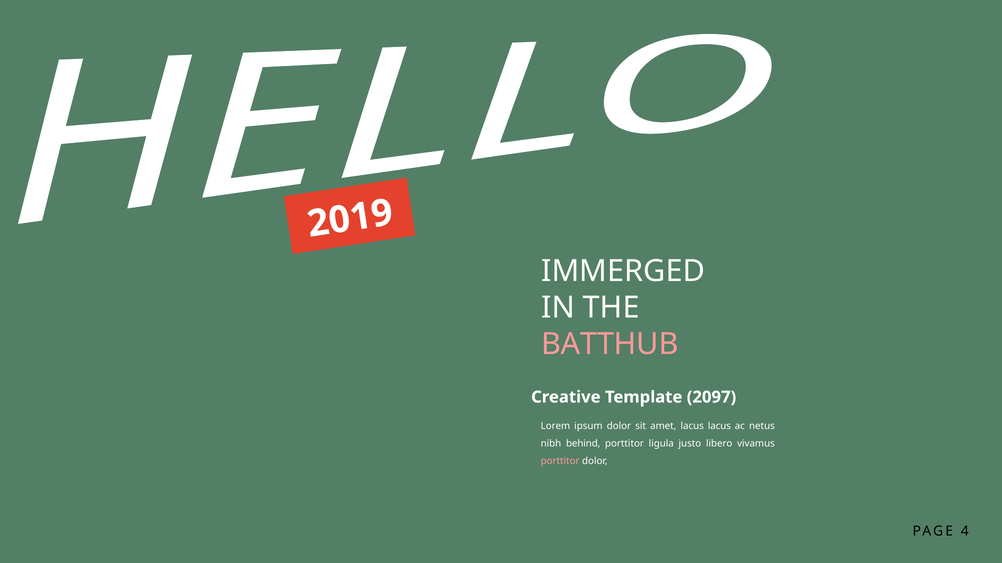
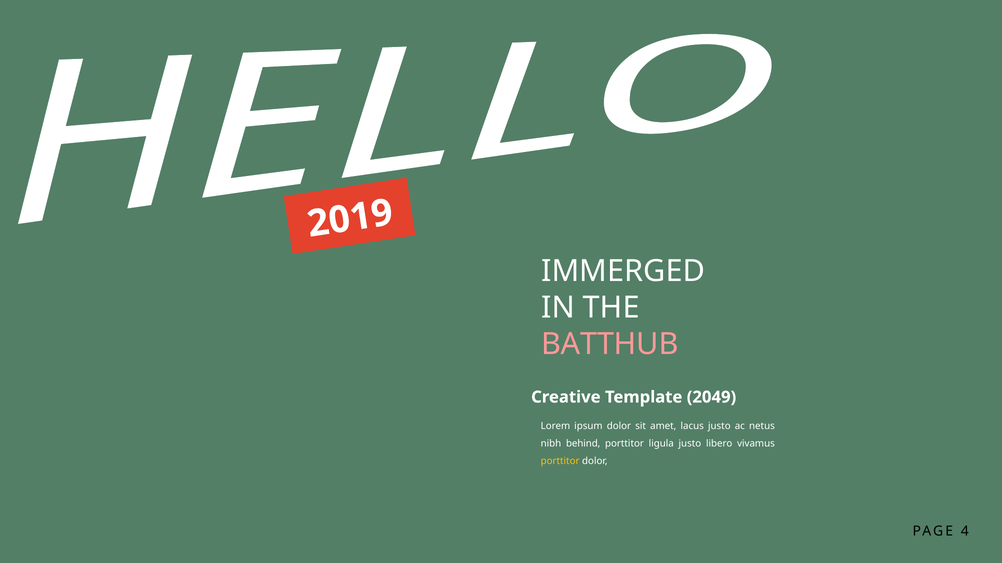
2097: 2097 -> 2049
lacus lacus: lacus -> justo
porttitor at (560, 461) colour: pink -> yellow
